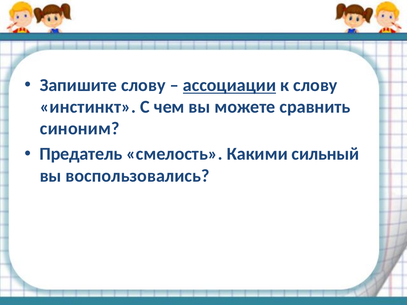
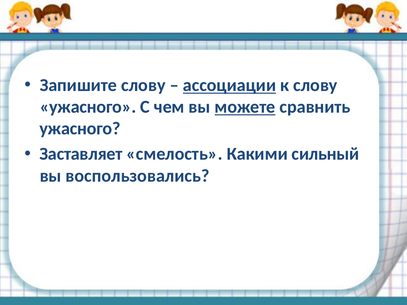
инстинкт at (88, 107): инстинкт -> ужасного
можете underline: none -> present
синоним at (80, 129): синоним -> ужасного
Предатель: Предатель -> Заставляет
